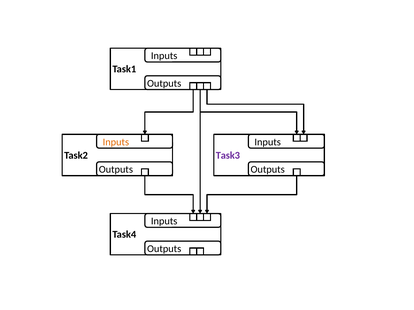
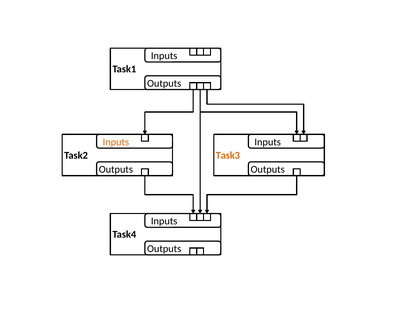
Task3 colour: purple -> orange
